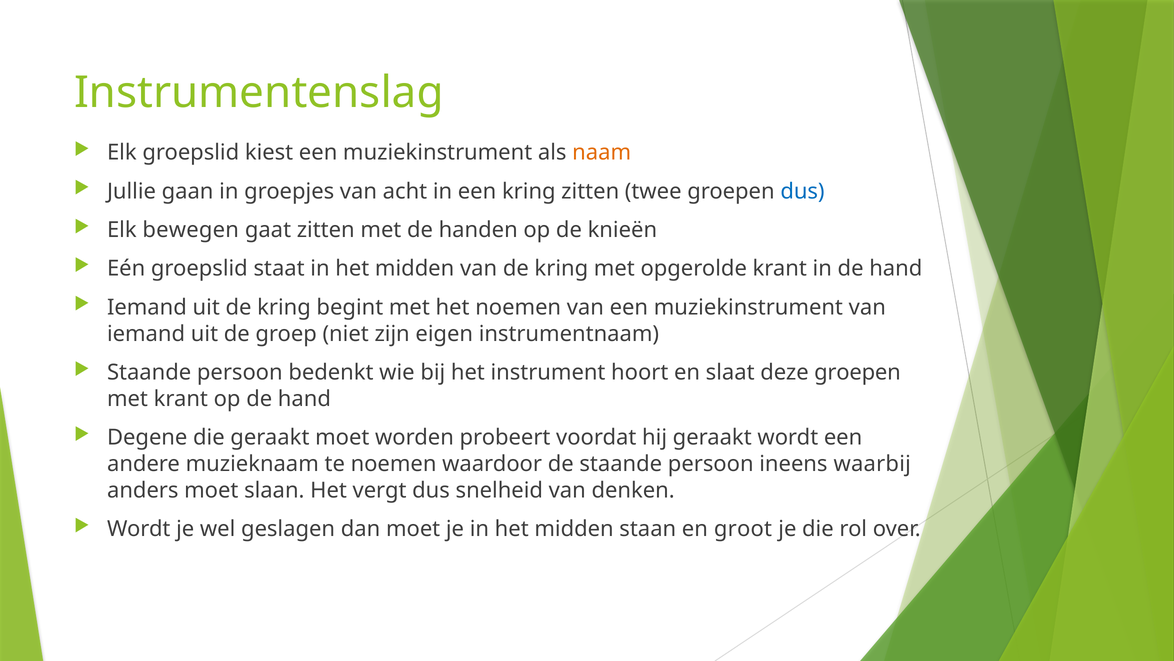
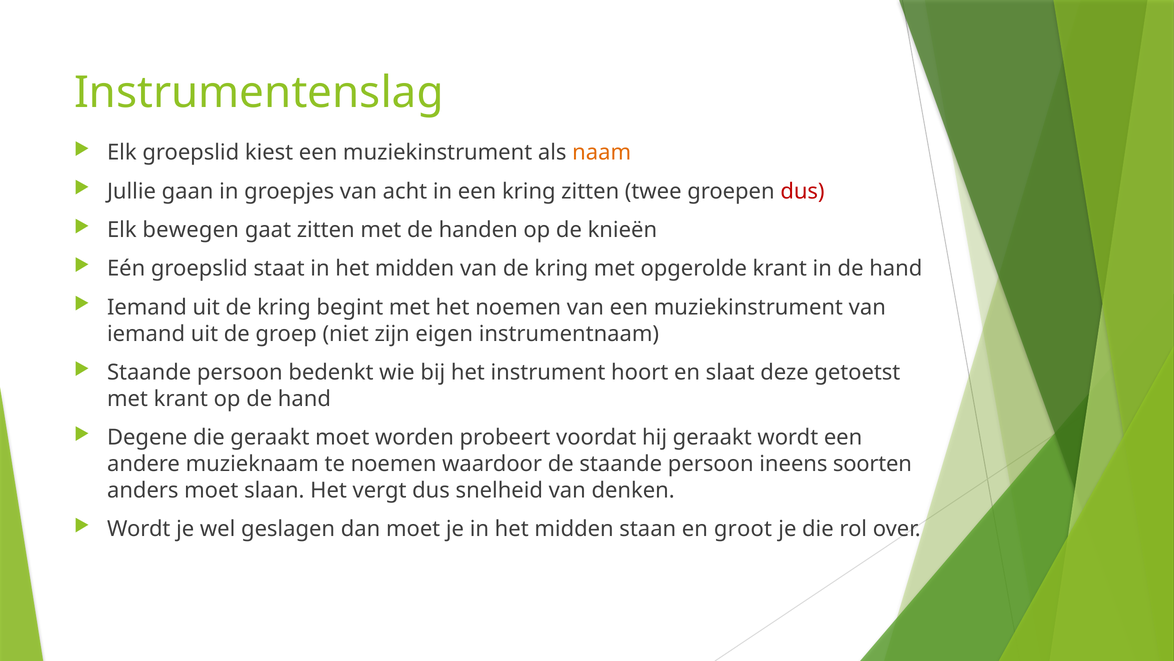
dus at (802, 191) colour: blue -> red
deze groepen: groepen -> getoetst
waarbij: waarbij -> soorten
